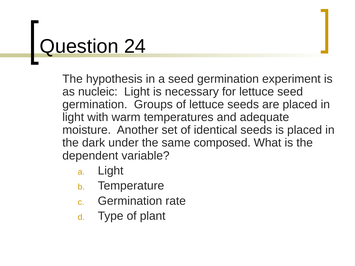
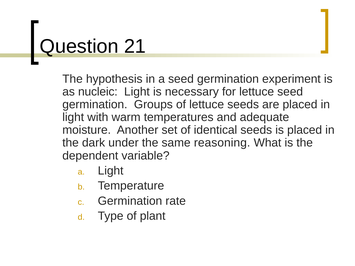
24: 24 -> 21
composed: composed -> reasoning
